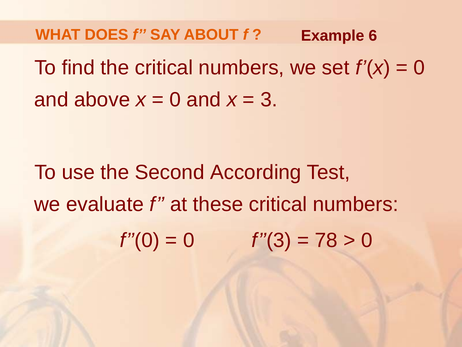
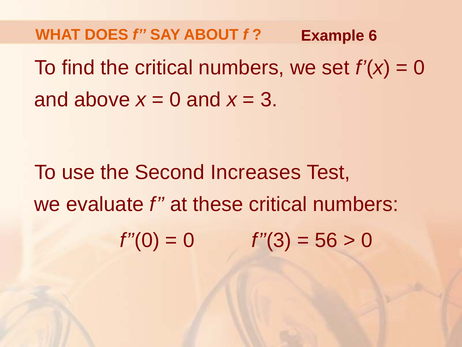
According: According -> Increases
78: 78 -> 56
